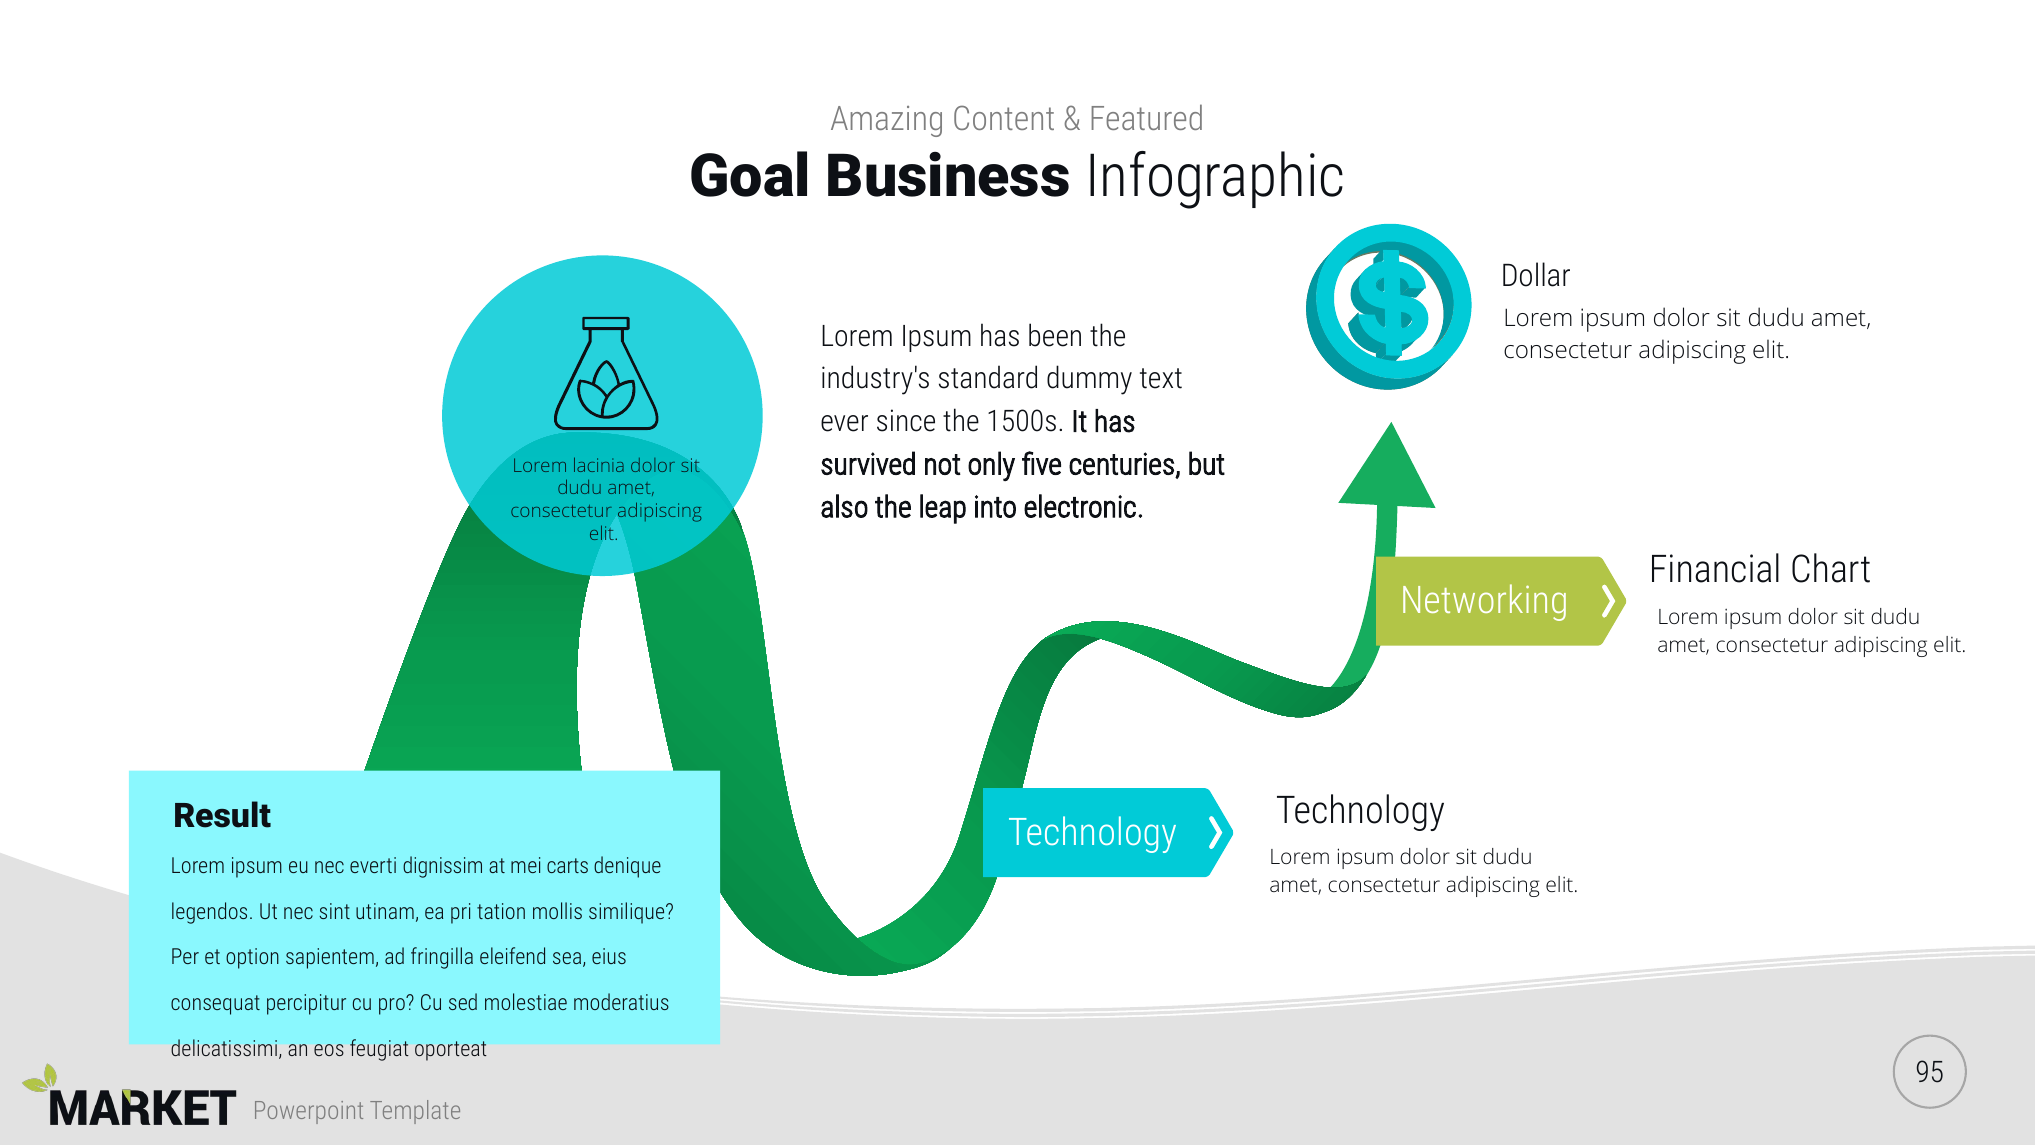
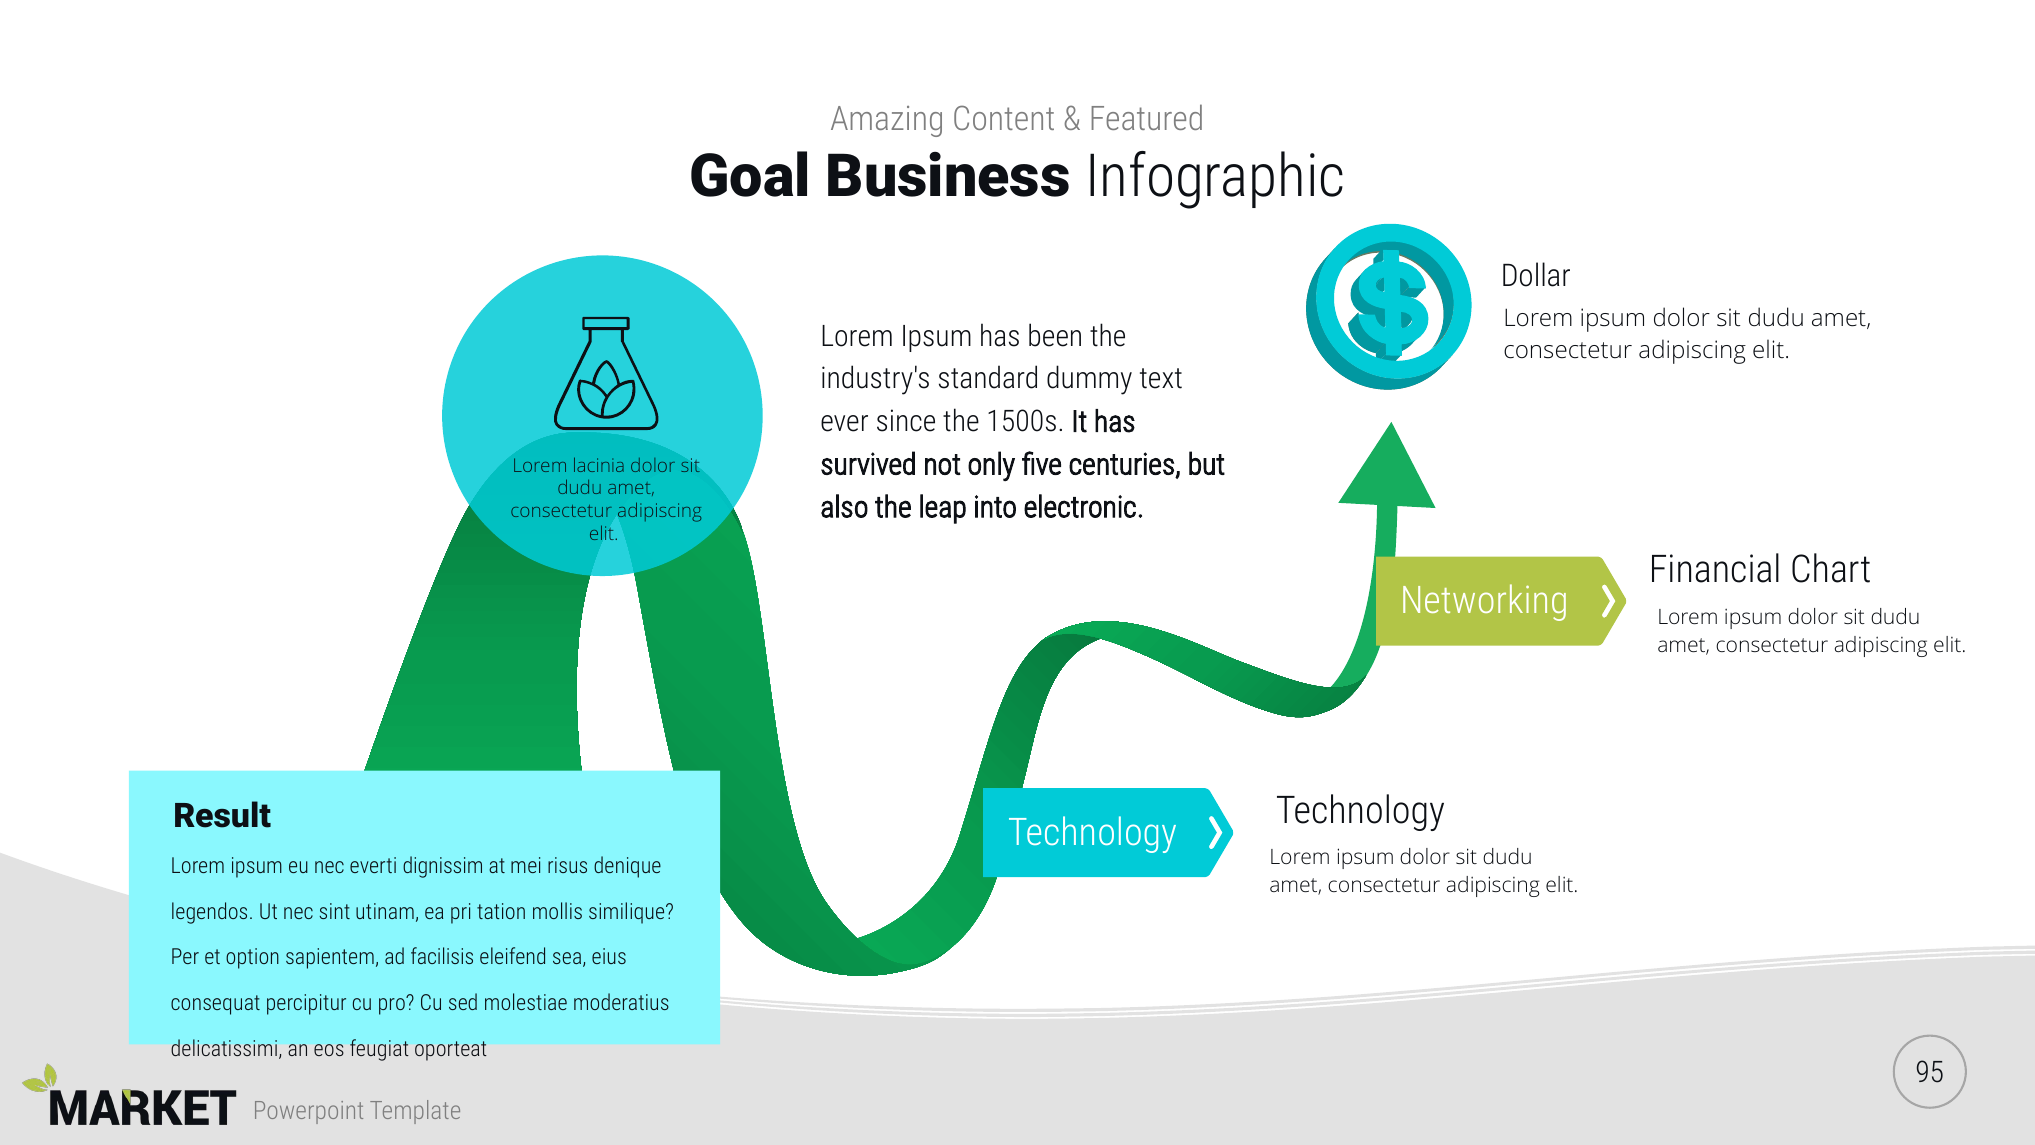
carts: carts -> risus
fringilla: fringilla -> facilisis
